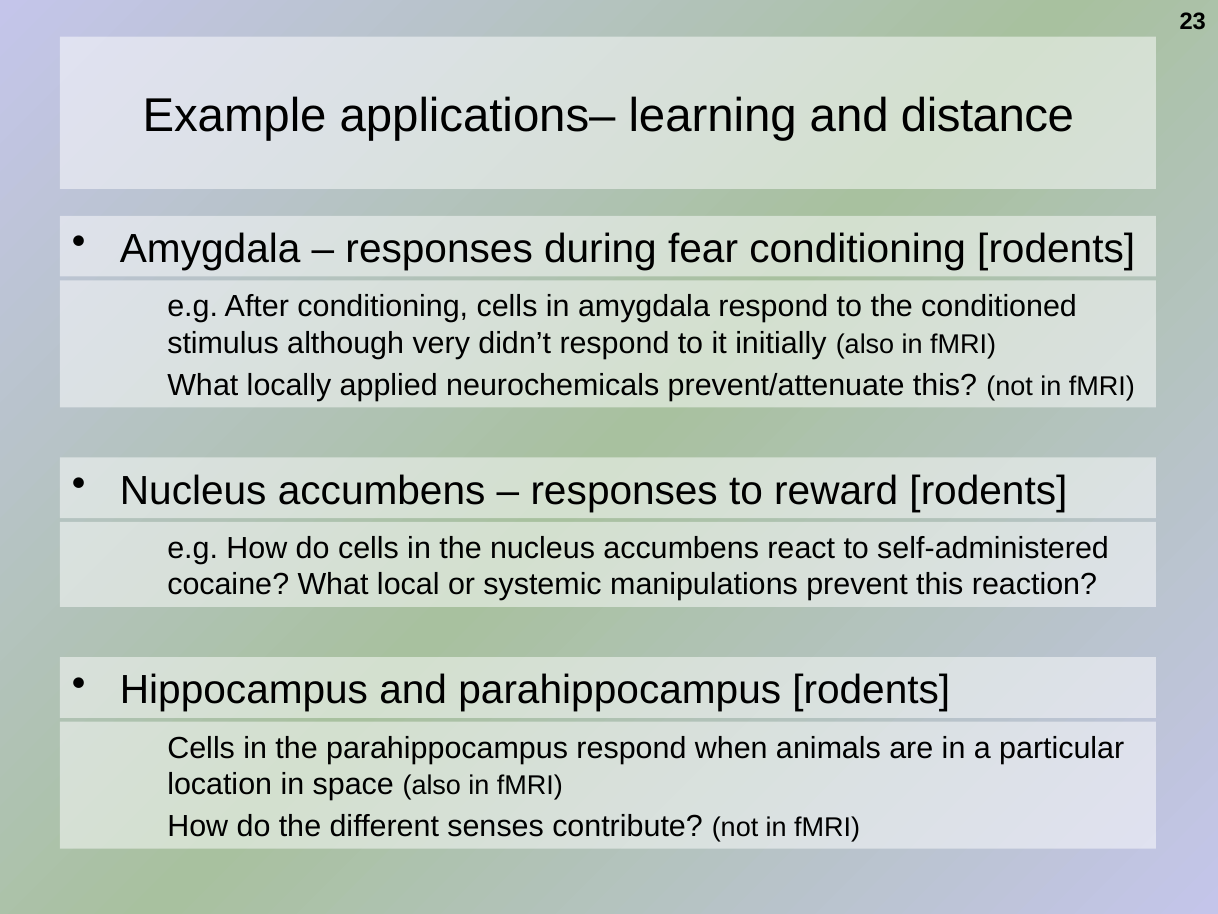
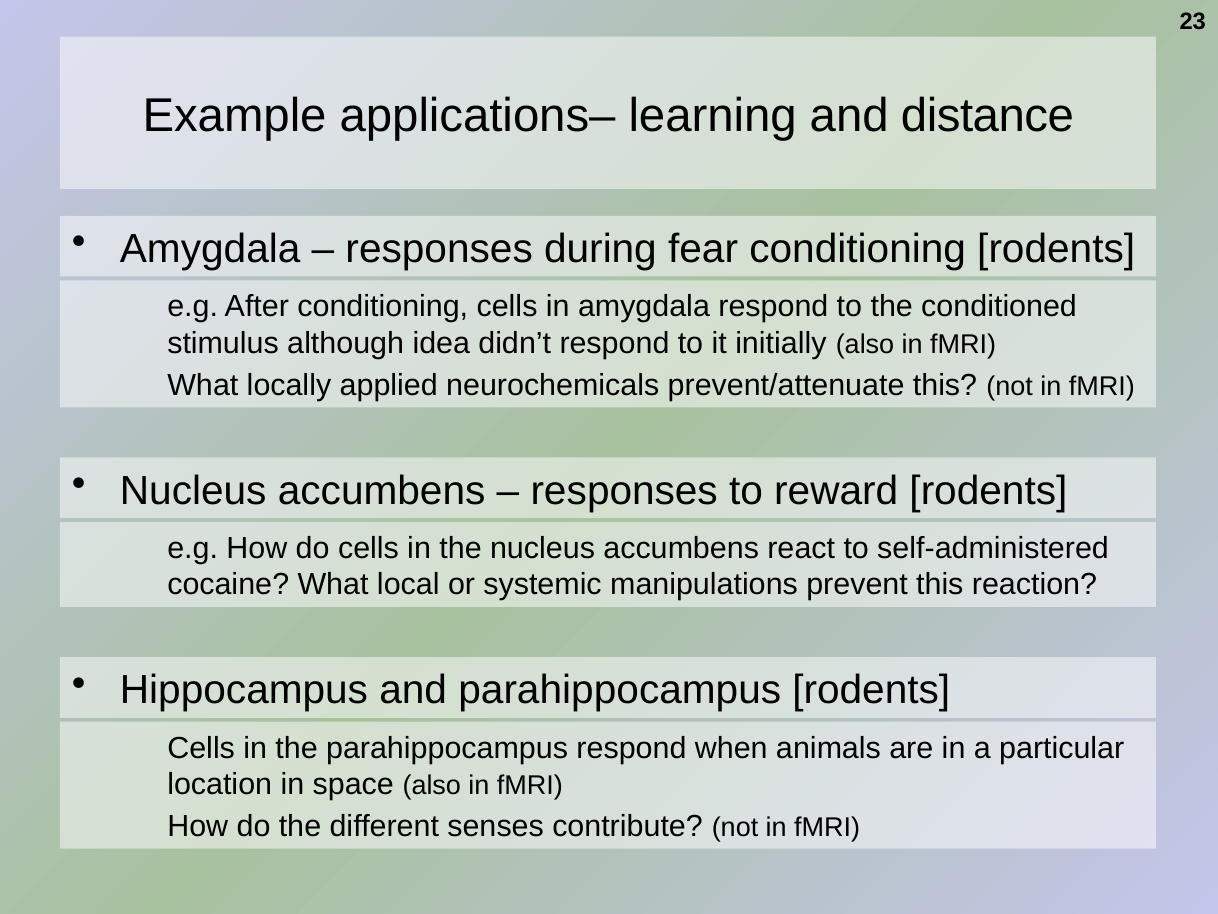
very: very -> idea
